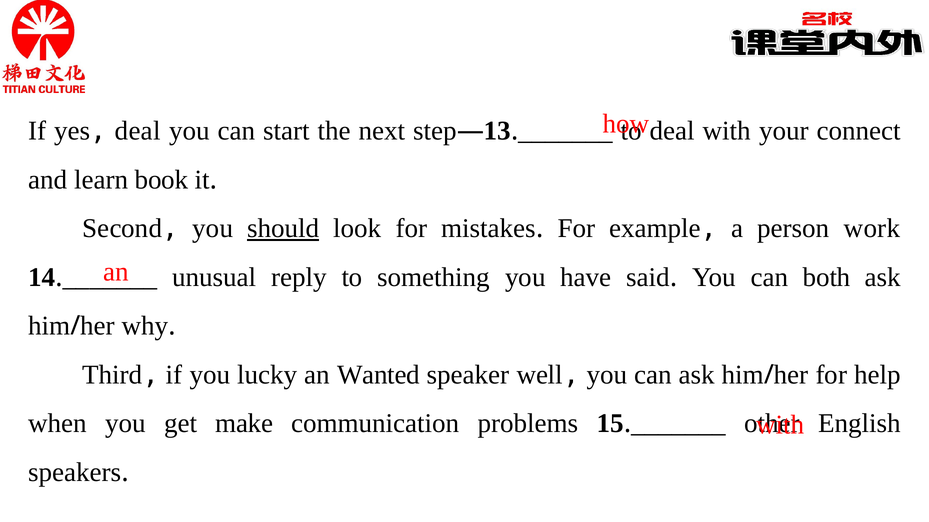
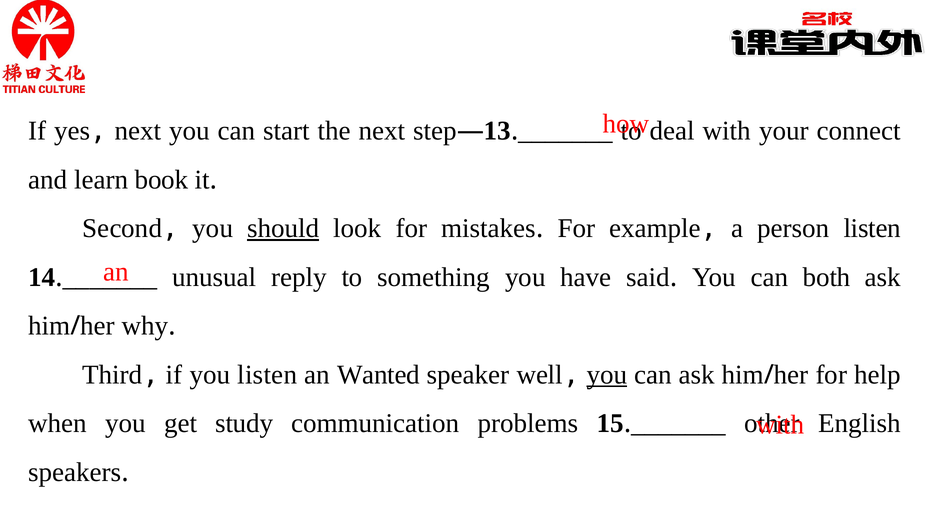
yes deal: deal -> next
person work: work -> listen
you lucky: lucky -> listen
you at (607, 375) underline: none -> present
make: make -> study
